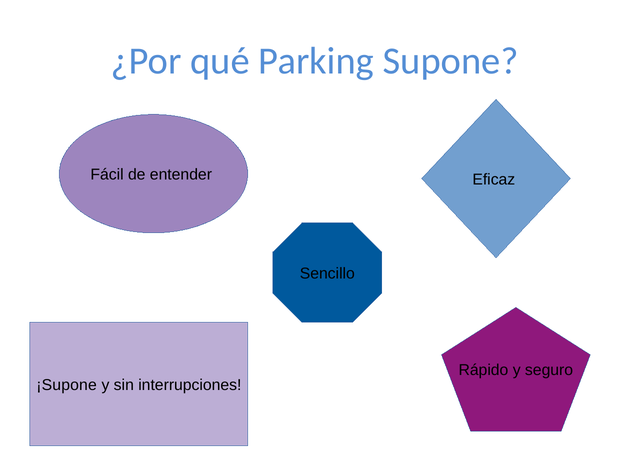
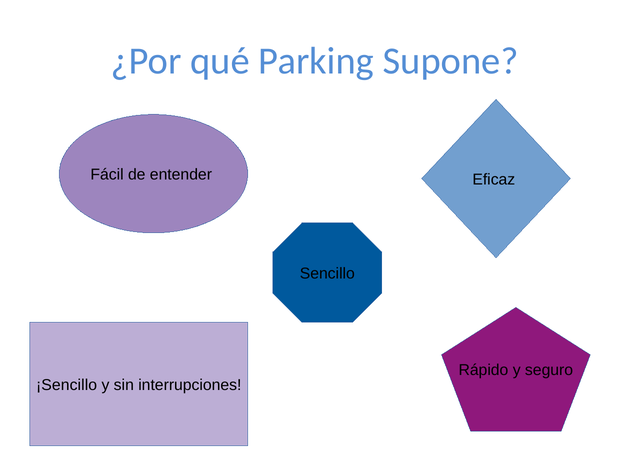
¡Supone: ¡Supone -> ¡Sencillo
